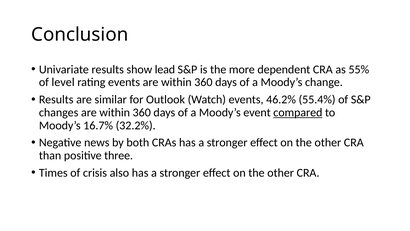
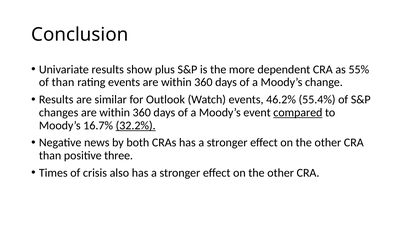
lead: lead -> plus
of level: level -> than
32.2% underline: none -> present
